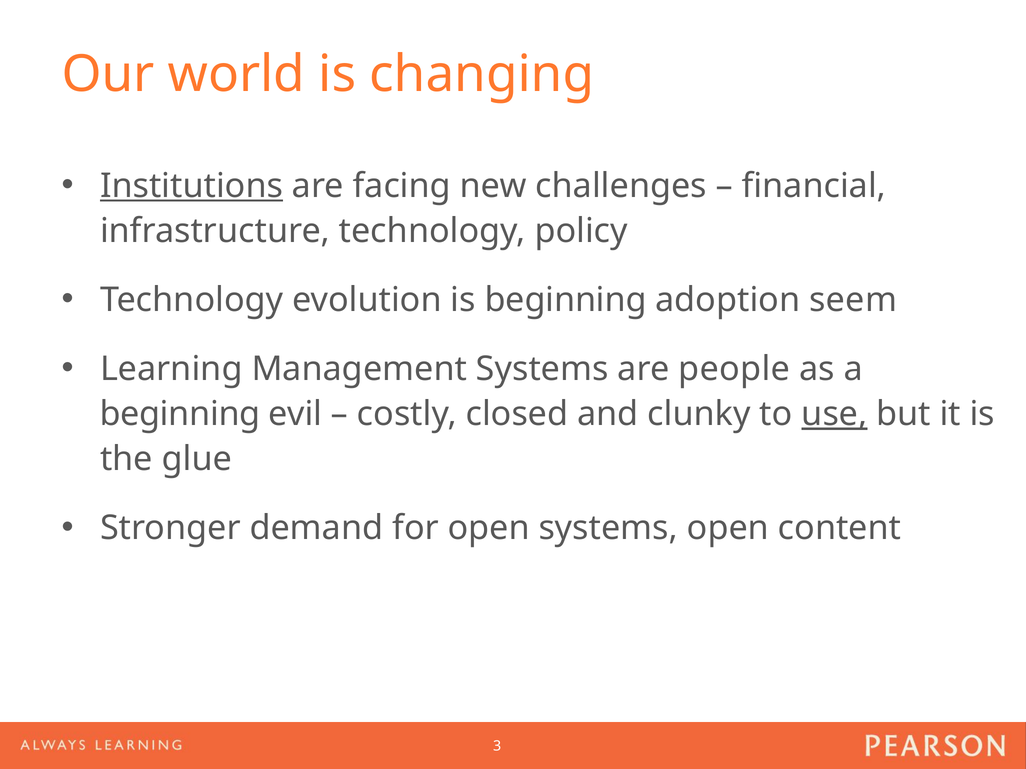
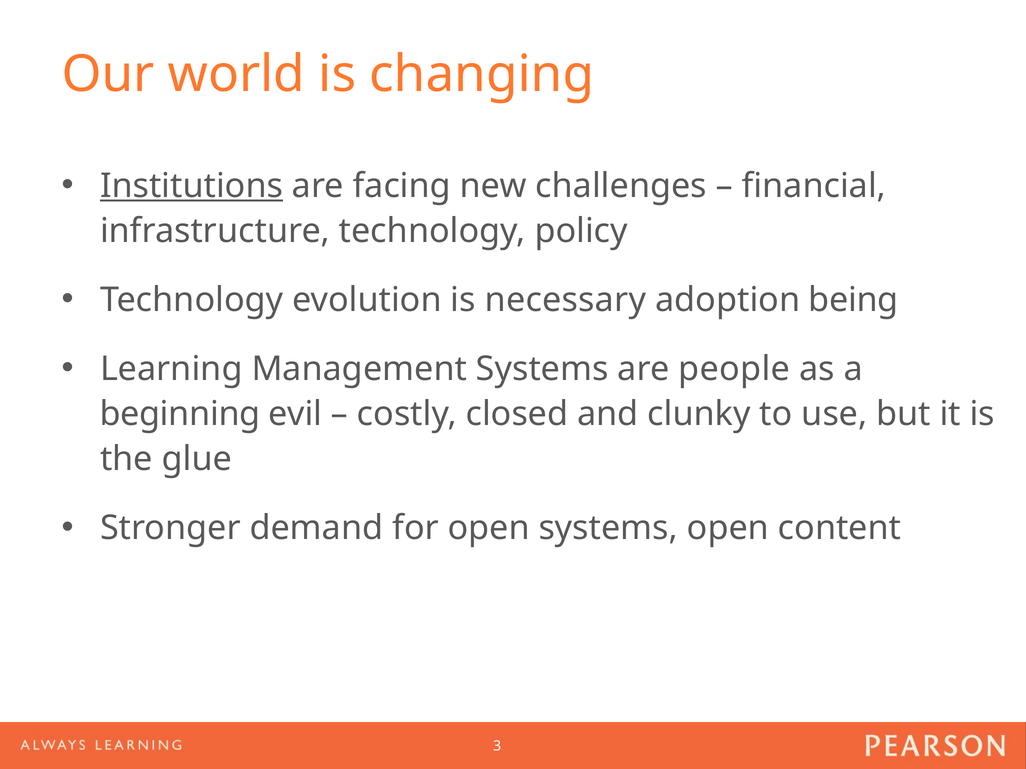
is beginning: beginning -> necessary
seem: seem -> being
use underline: present -> none
